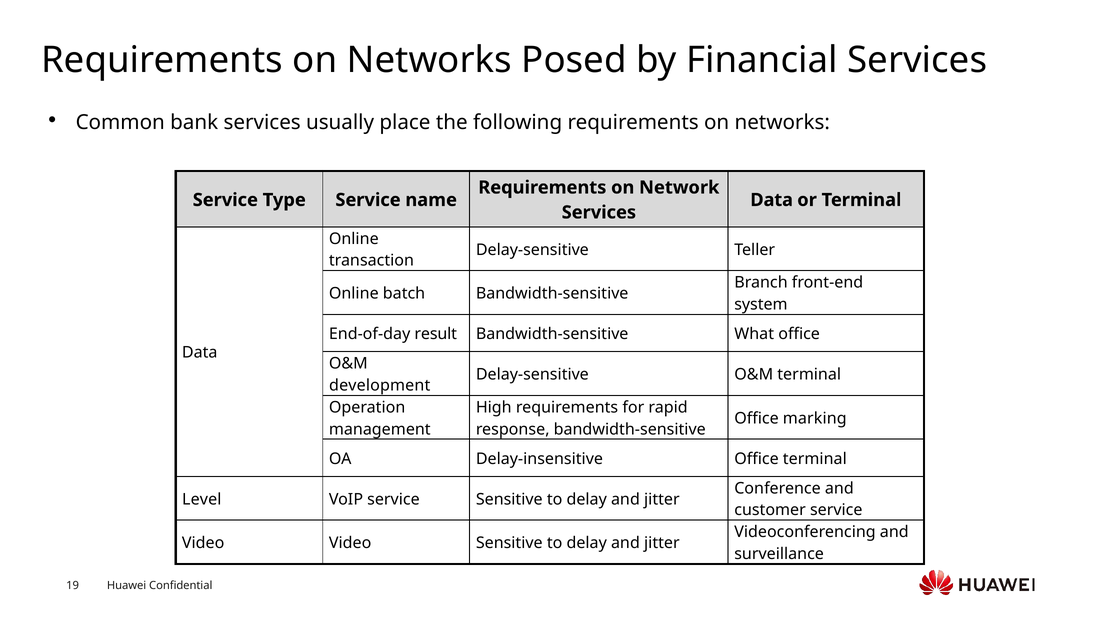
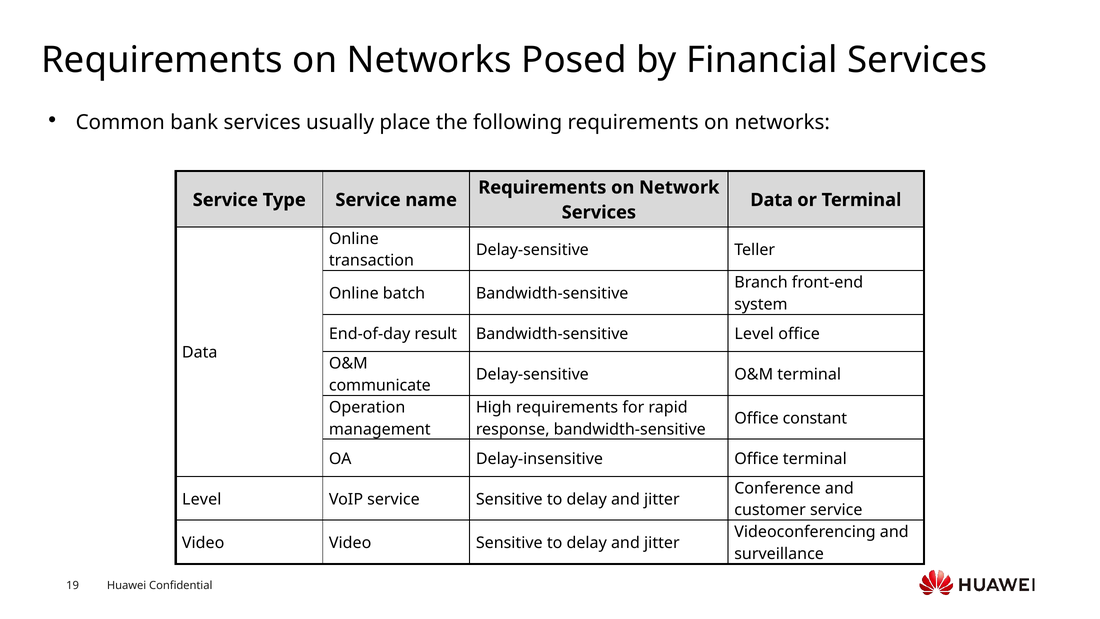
Bandwidth-sensitive What: What -> Level
development: development -> communicate
marking: marking -> constant
